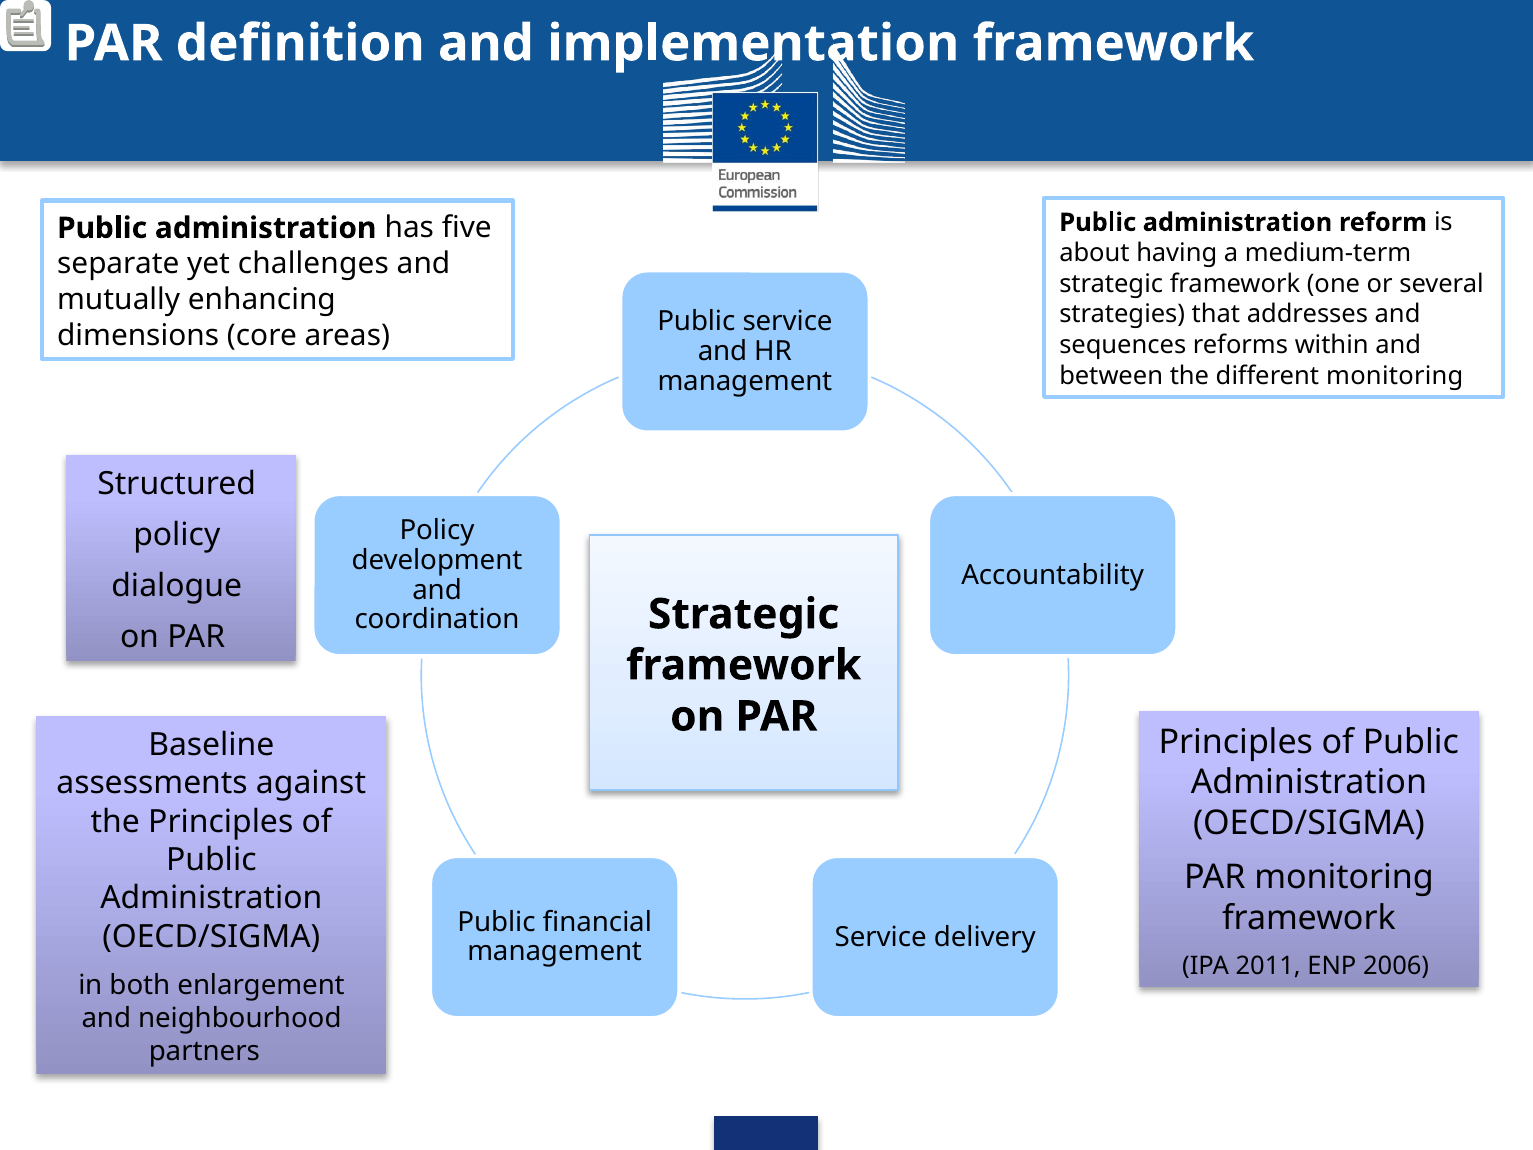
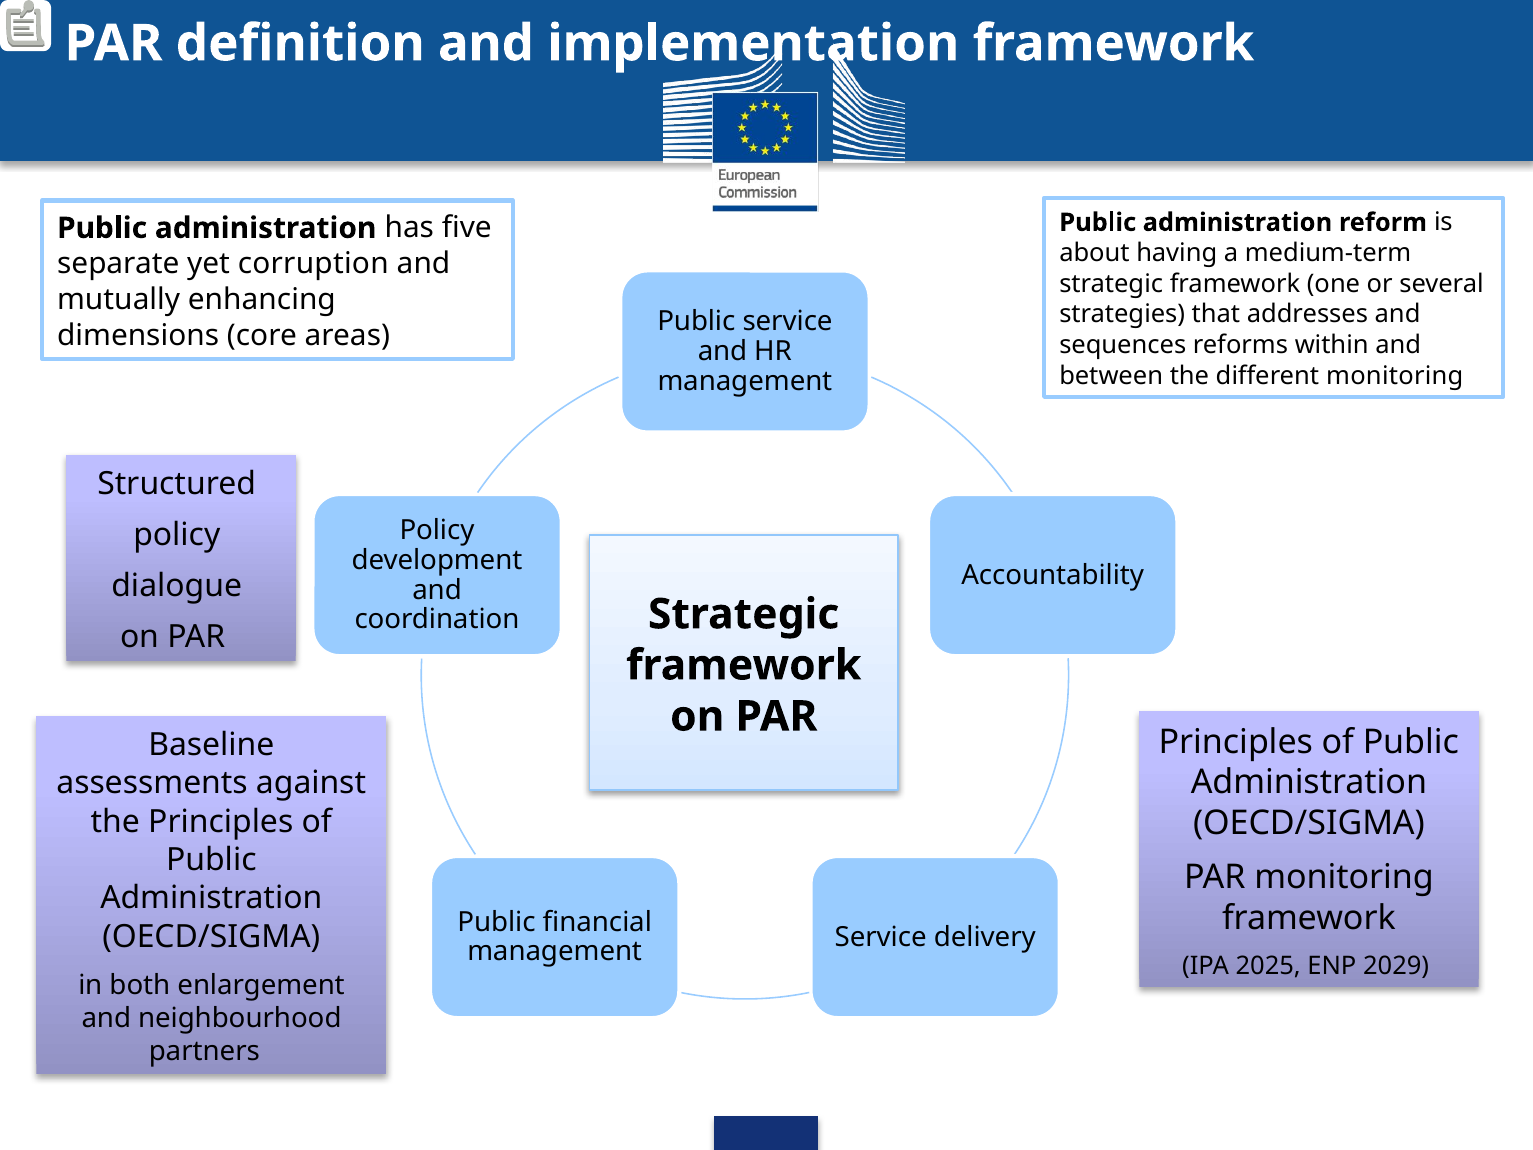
challenges: challenges -> corruption
2011: 2011 -> 2025
2006: 2006 -> 2029
